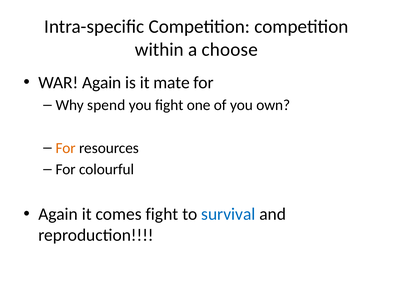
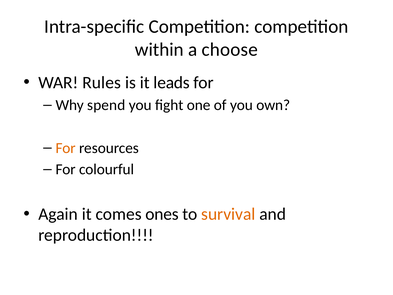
WAR Again: Again -> Rules
mate: mate -> leads
comes fight: fight -> ones
survival colour: blue -> orange
